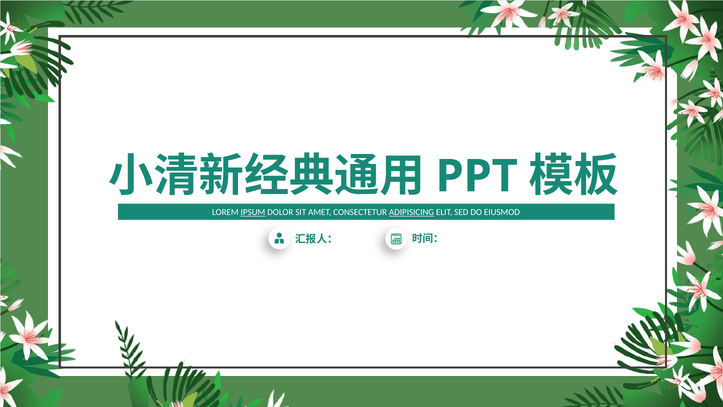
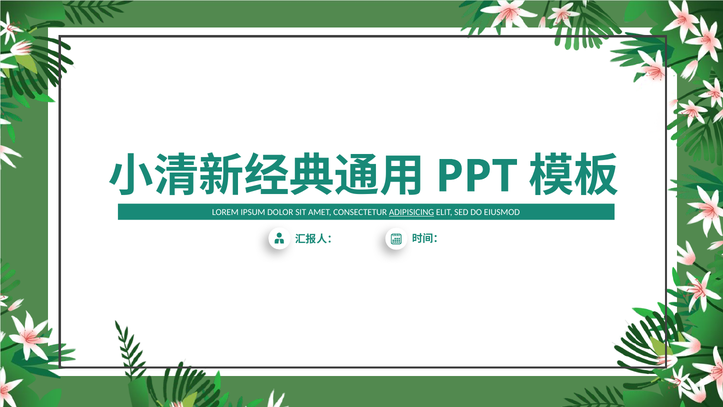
IPSUM underline: present -> none
